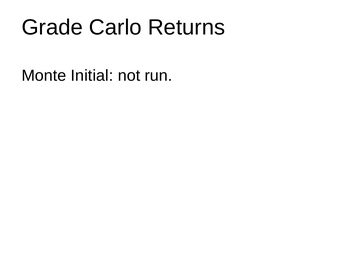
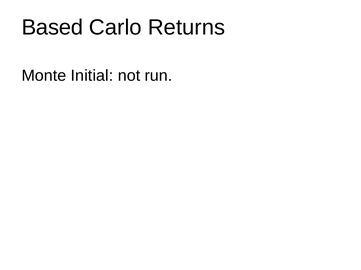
Grade: Grade -> Based
